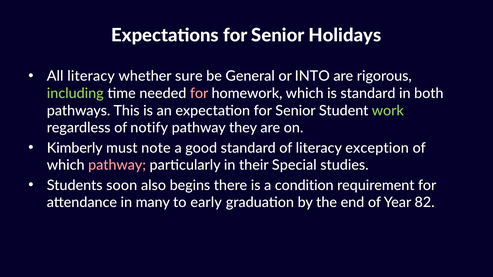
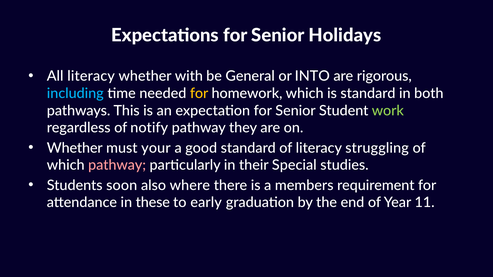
sure: sure -> with
including colour: light green -> light blue
for at (199, 93) colour: pink -> yellow
Kimberly at (75, 148): Kimberly -> Whether
note: note -> your
exception: exception -> struggling
begins: begins -> where
condition: condition -> members
many: many -> these
82: 82 -> 11
